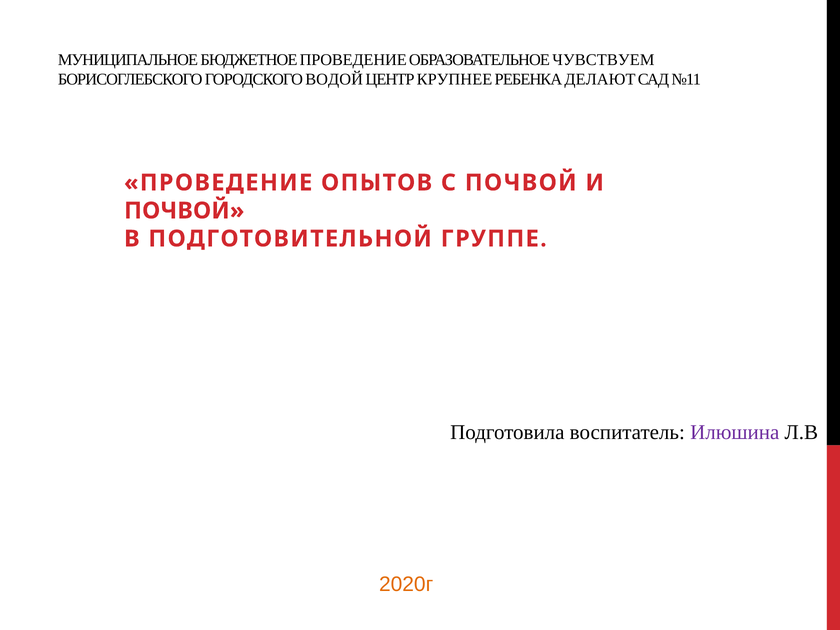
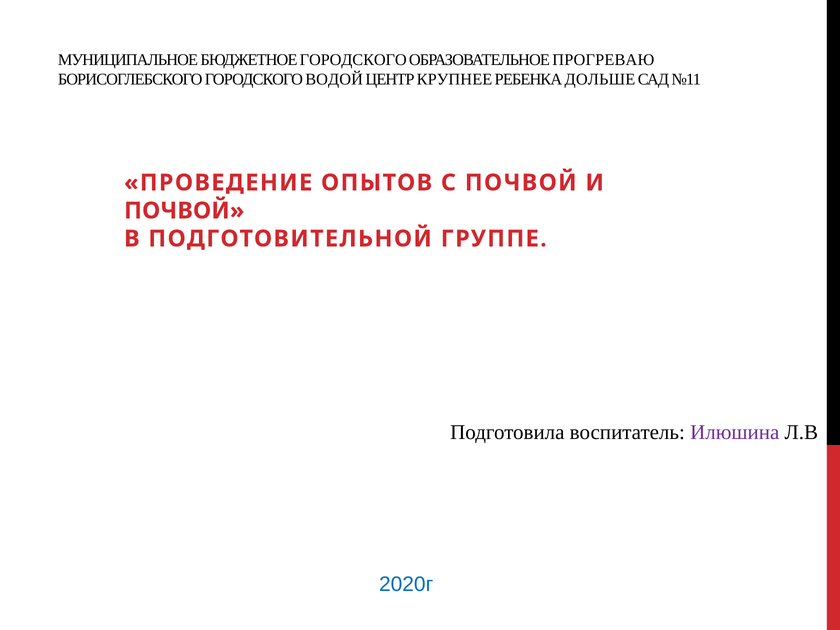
БЮДЖЕТНОЕ ПРОВЕДЕНИЕ: ПРОВЕДЕНИЕ -> ГОРОДСКОГО
ЧУВСТВУЕМ: ЧУВСТВУЕМ -> ПРОГРЕВАЮ
ДЕЛАЮТ: ДЕЛАЮТ -> ДОЛЬШЕ
2020г colour: orange -> blue
